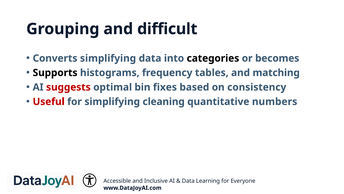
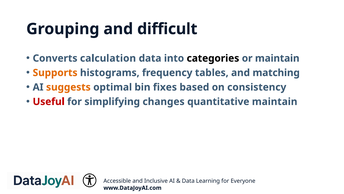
Converts simplifying: simplifying -> calculation
or becomes: becomes -> maintain
Supports colour: black -> orange
suggests colour: red -> orange
cleaning: cleaning -> changes
quantitative numbers: numbers -> maintain
